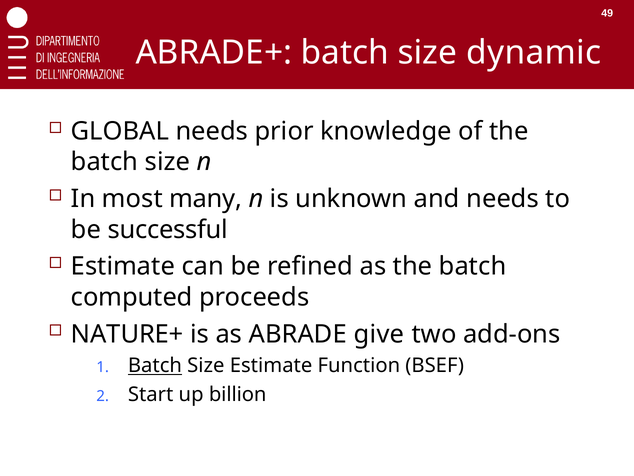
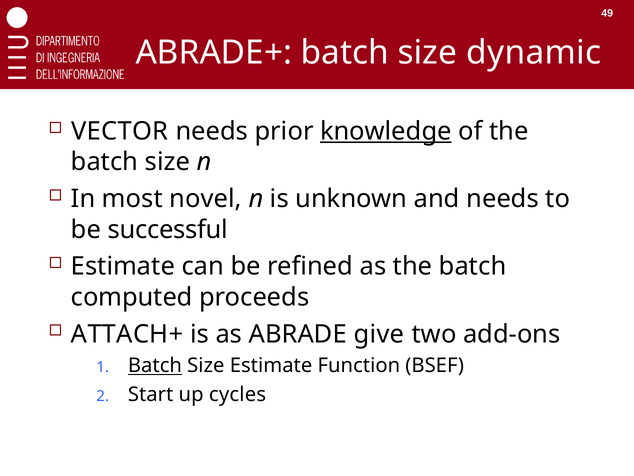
GLOBAL: GLOBAL -> VECTOR
knowledge underline: none -> present
many: many -> novel
NATURE+: NATURE+ -> ATTACH+
billion: billion -> cycles
